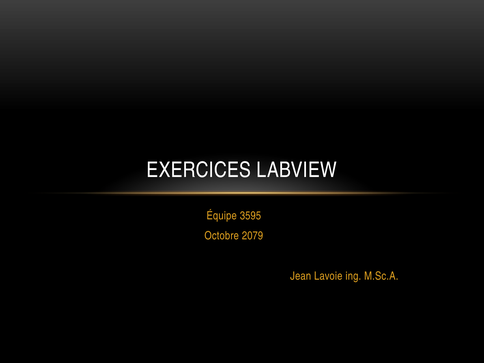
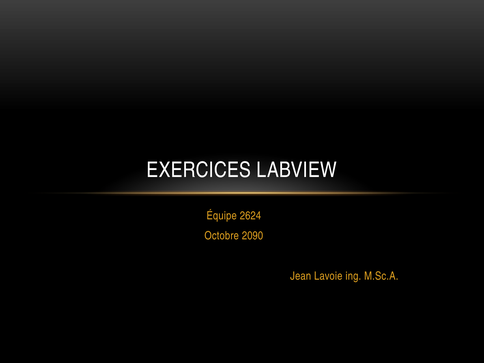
3595: 3595 -> 2624
2079: 2079 -> 2090
